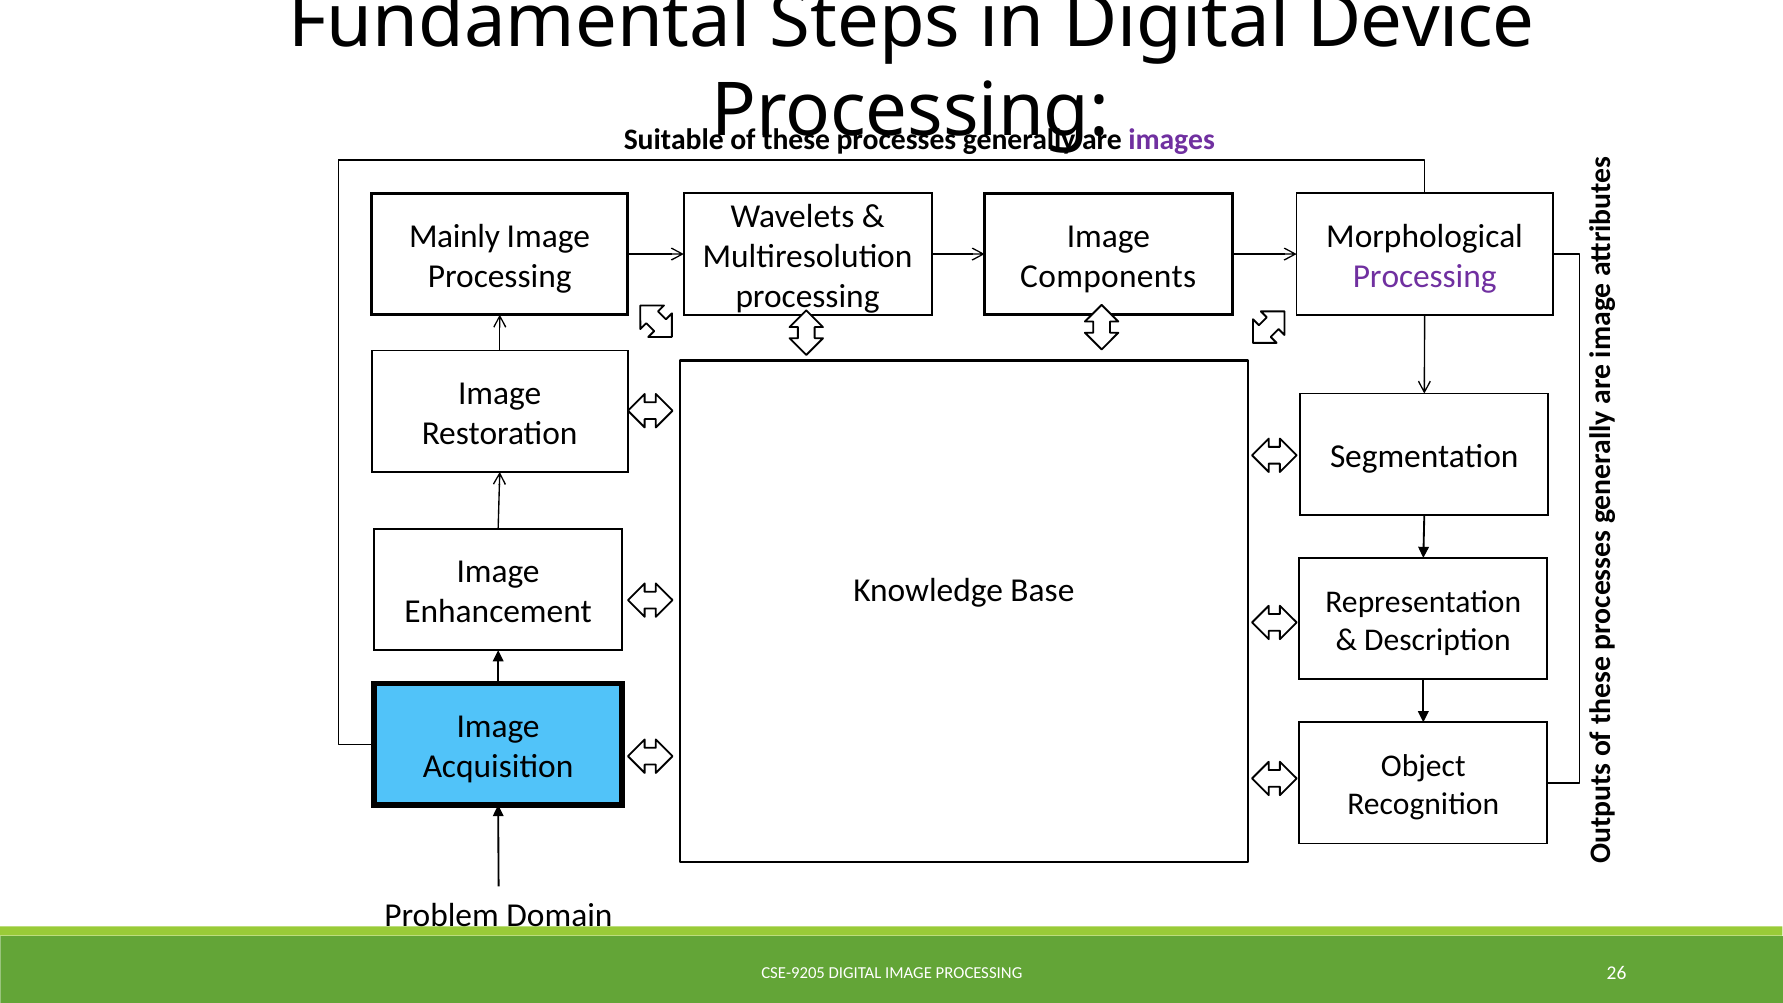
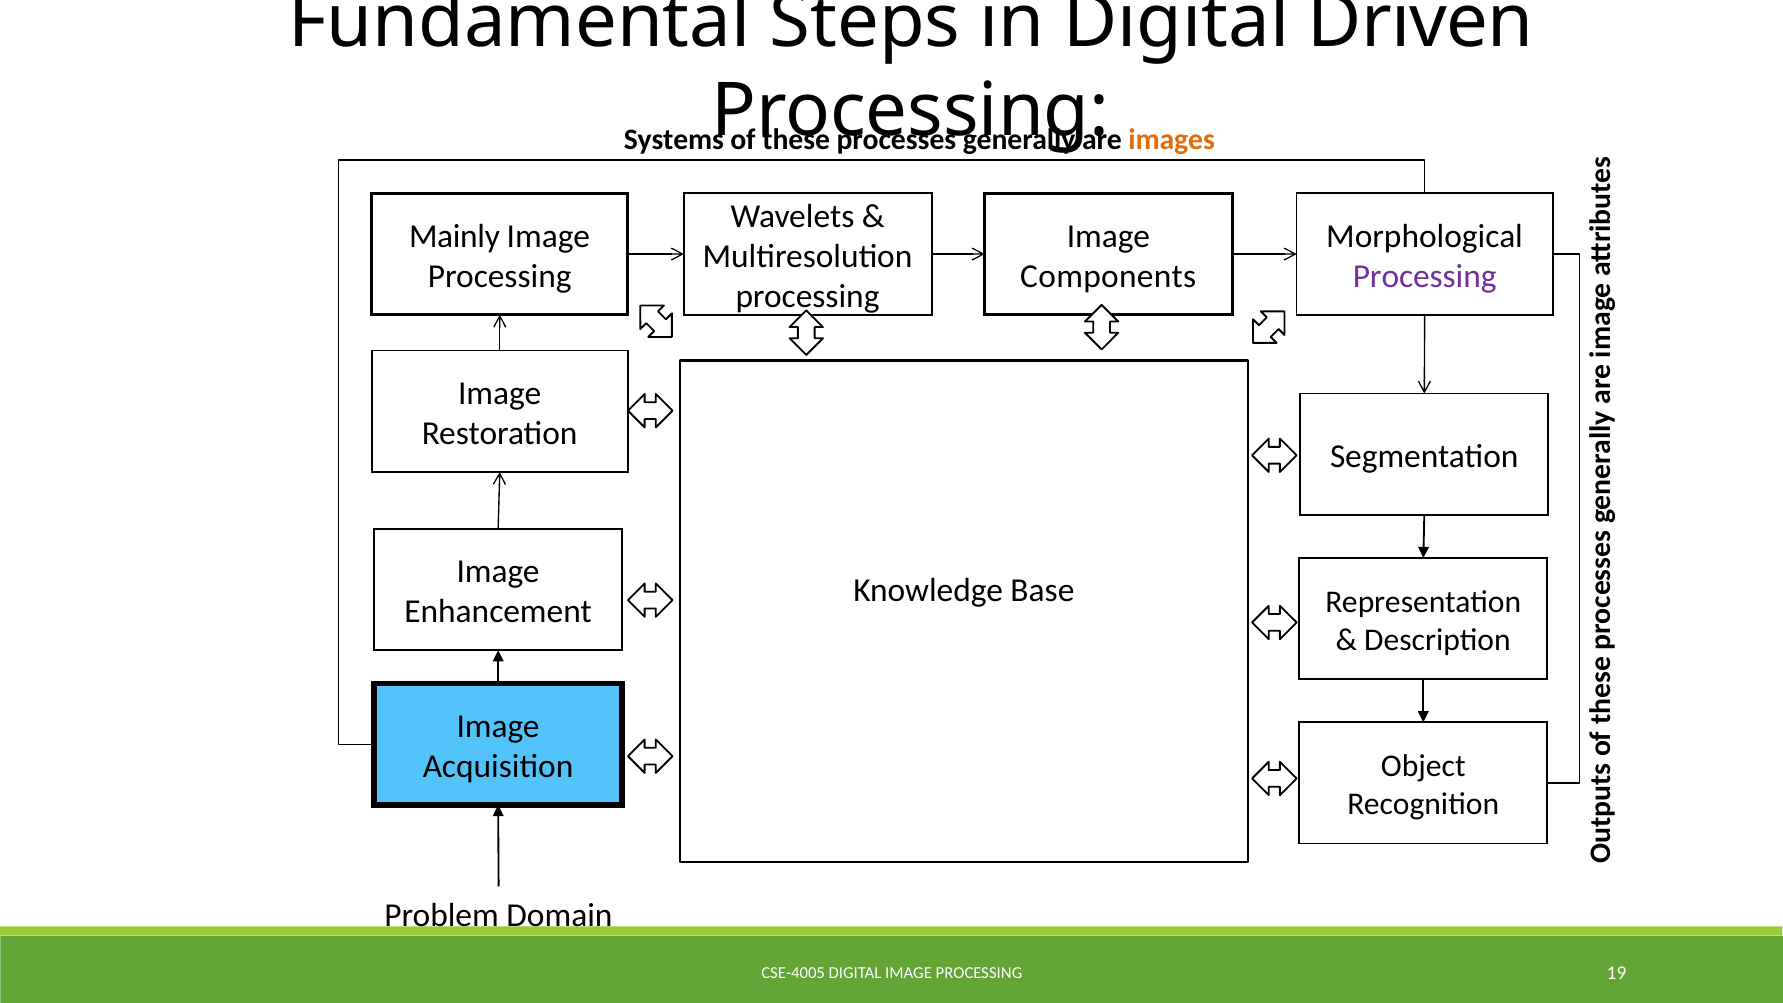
Device: Device -> Driven
Suitable: Suitable -> Systems
images colour: purple -> orange
CSE-9205: CSE-9205 -> CSE-4005
26: 26 -> 19
